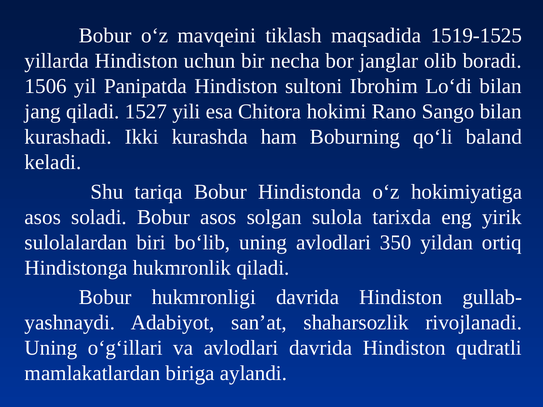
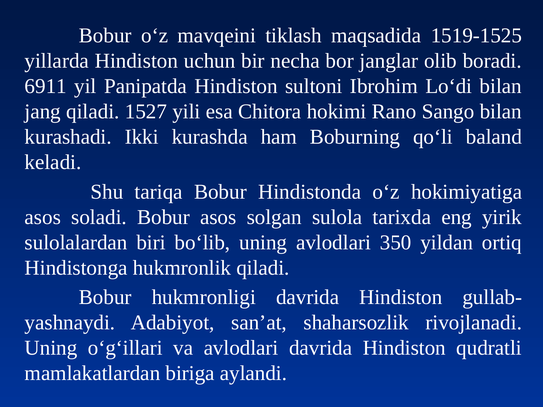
1506: 1506 -> 6911
